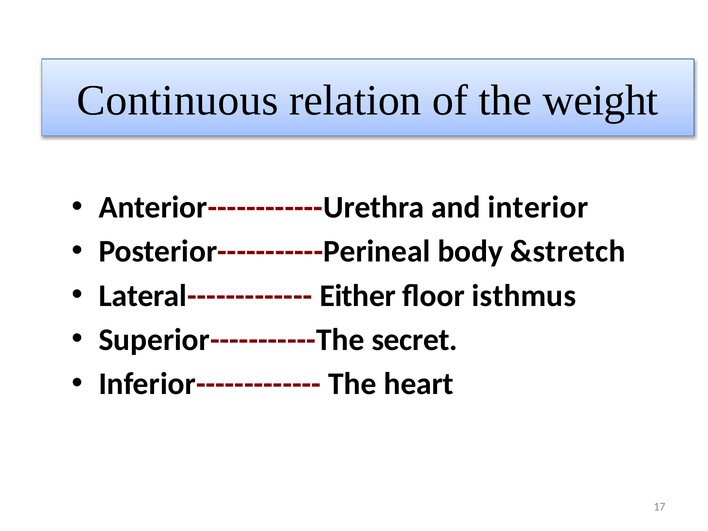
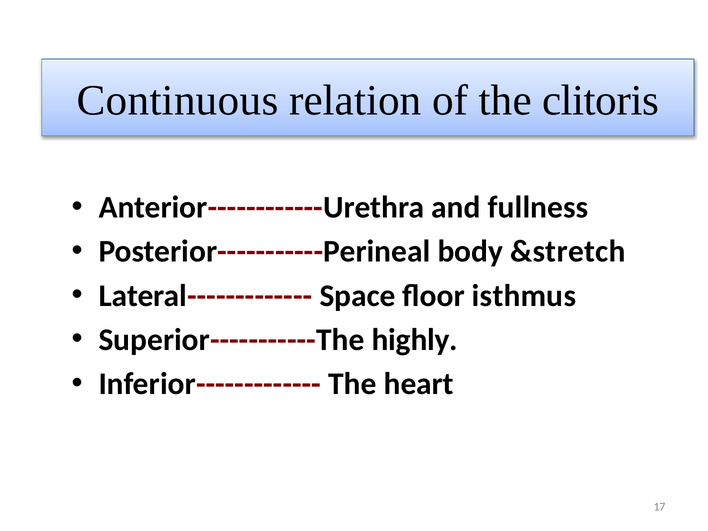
weight: weight -> clitoris
interior: interior -> fullness
Either: Either -> Space
secret: secret -> highly
